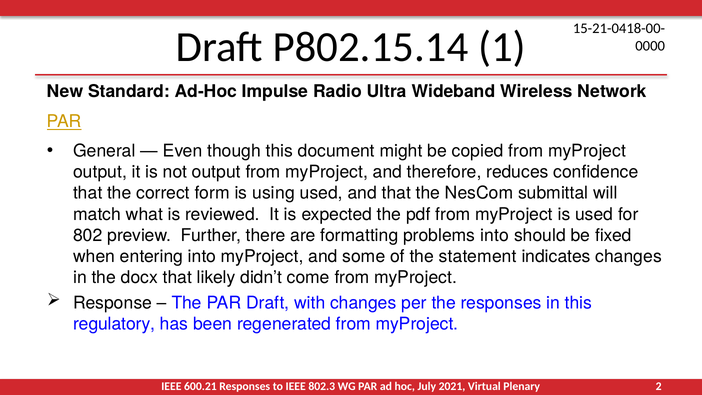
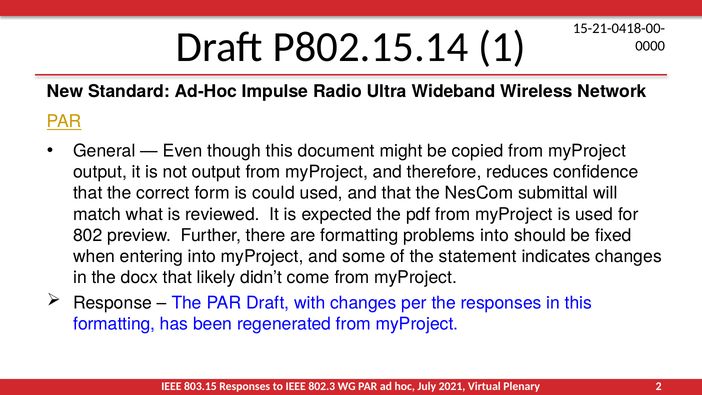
using: using -> could
regulatory at (114, 324): regulatory -> formatting
600.21: 600.21 -> 803.15
